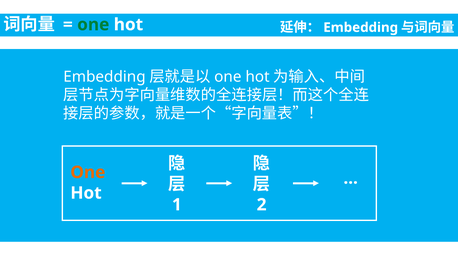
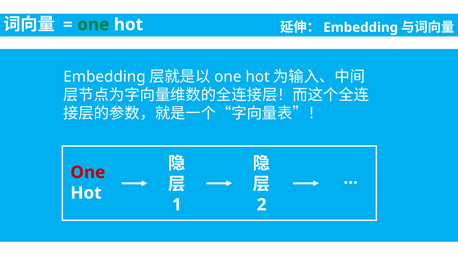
One at (88, 172) colour: orange -> red
